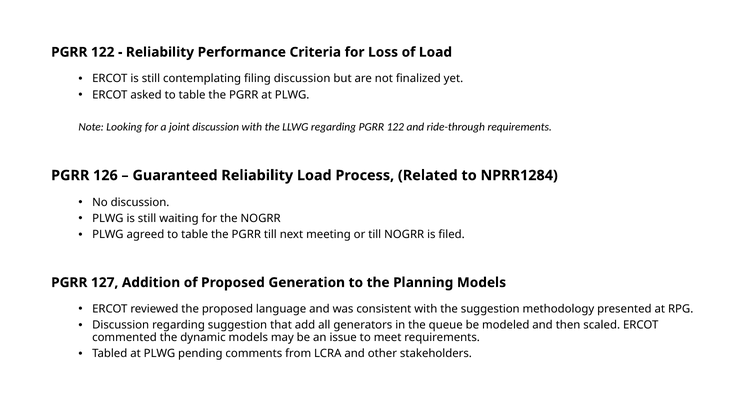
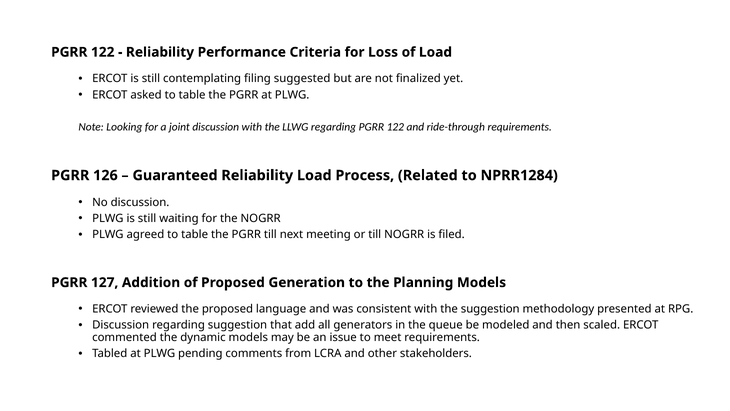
filing discussion: discussion -> suggested
